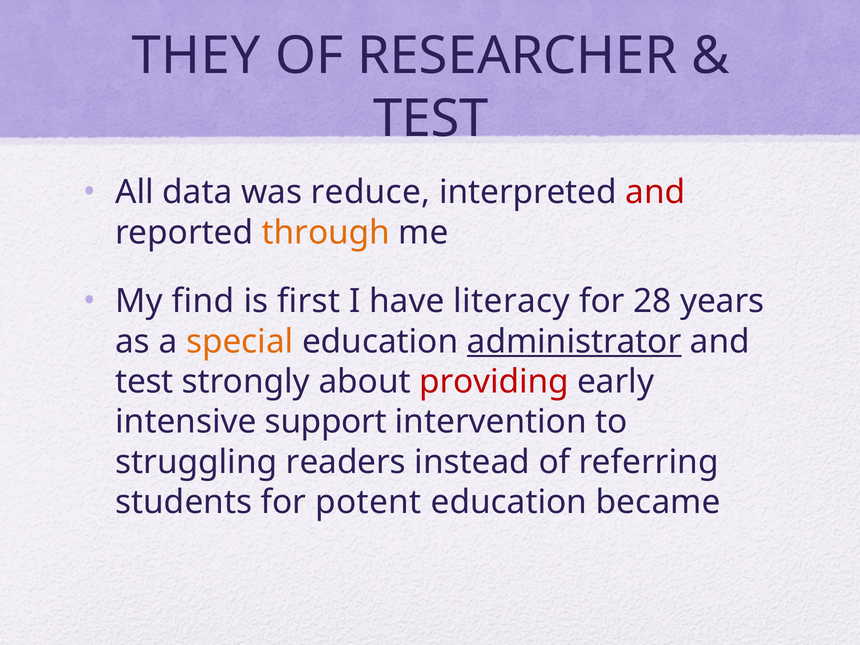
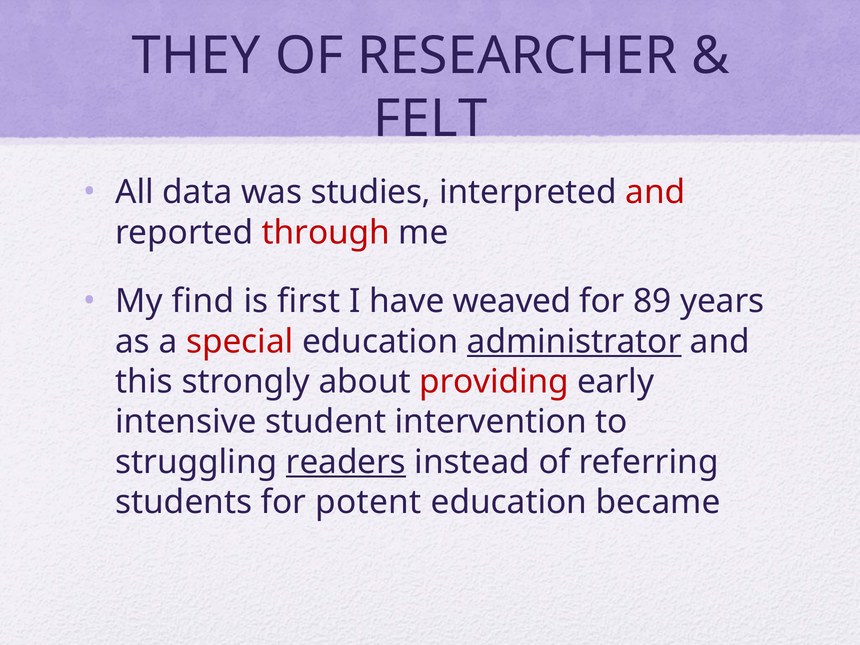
TEST at (431, 119): TEST -> FELT
reduce: reduce -> studies
through colour: orange -> red
literacy: literacy -> weaved
28: 28 -> 89
special colour: orange -> red
test at (144, 382): test -> this
support: support -> student
readers underline: none -> present
